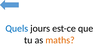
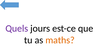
Quels colour: blue -> purple
